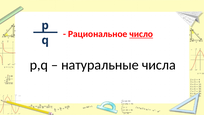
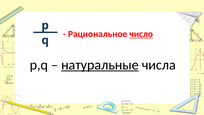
натуральные underline: none -> present
